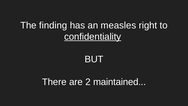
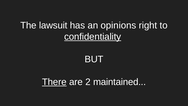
finding: finding -> lawsuit
measles: measles -> opinions
There underline: none -> present
